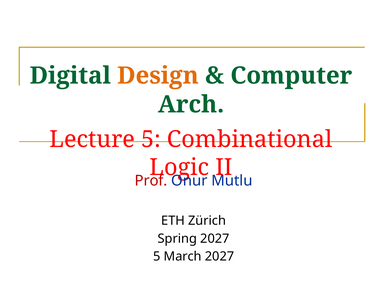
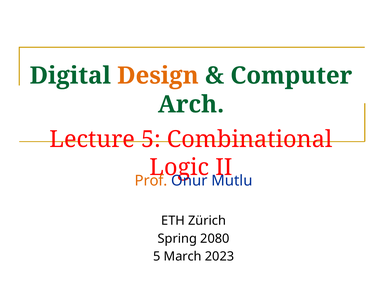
Prof colour: red -> orange
Spring 2027: 2027 -> 2080
March 2027: 2027 -> 2023
